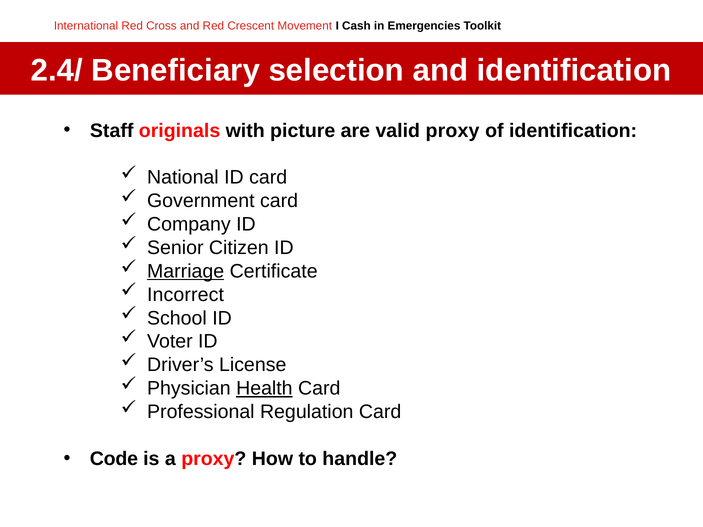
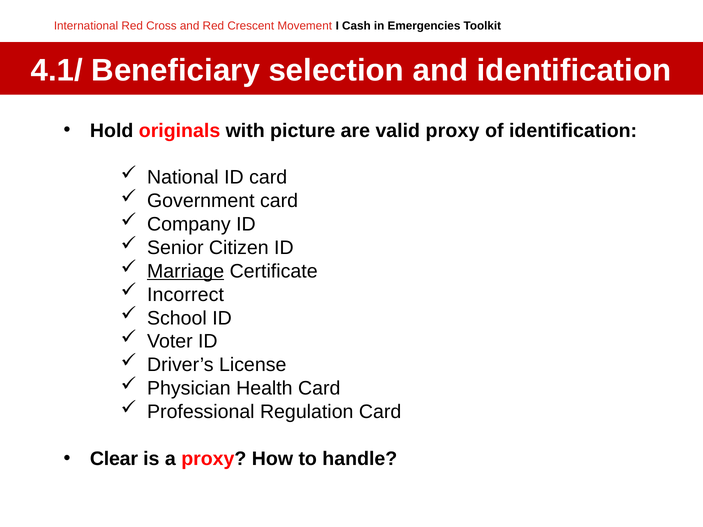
2.4/: 2.4/ -> 4.1/
Staff: Staff -> Hold
Health underline: present -> none
Code: Code -> Clear
